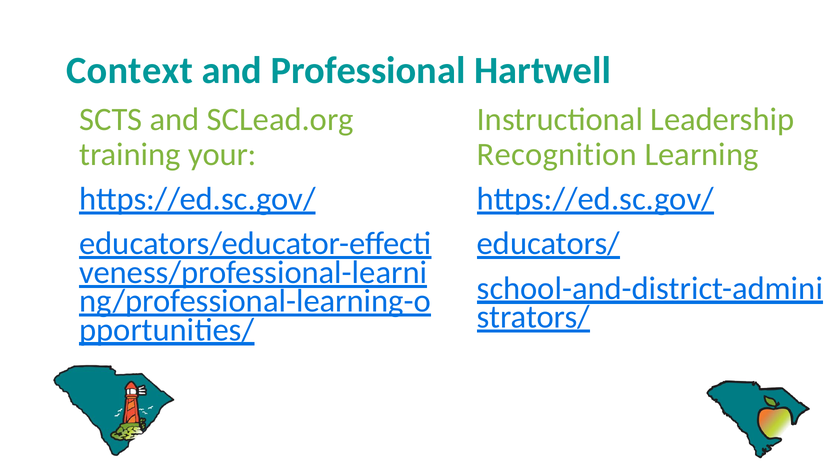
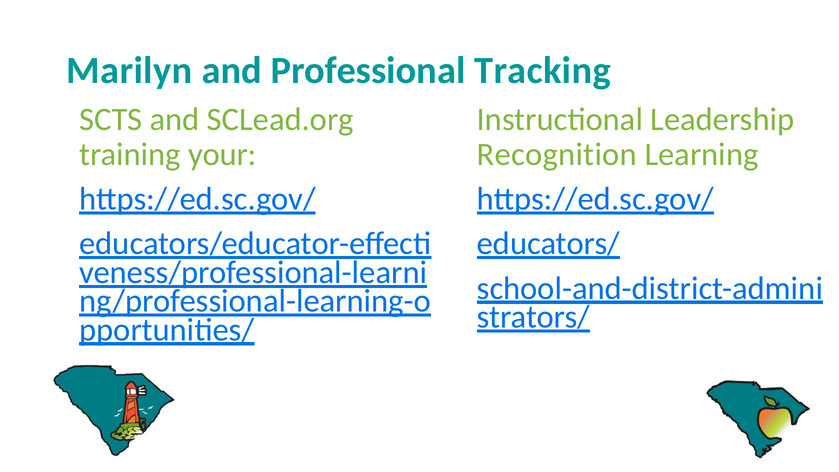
Context: Context -> Marilyn
Hartwell: Hartwell -> Tracking
